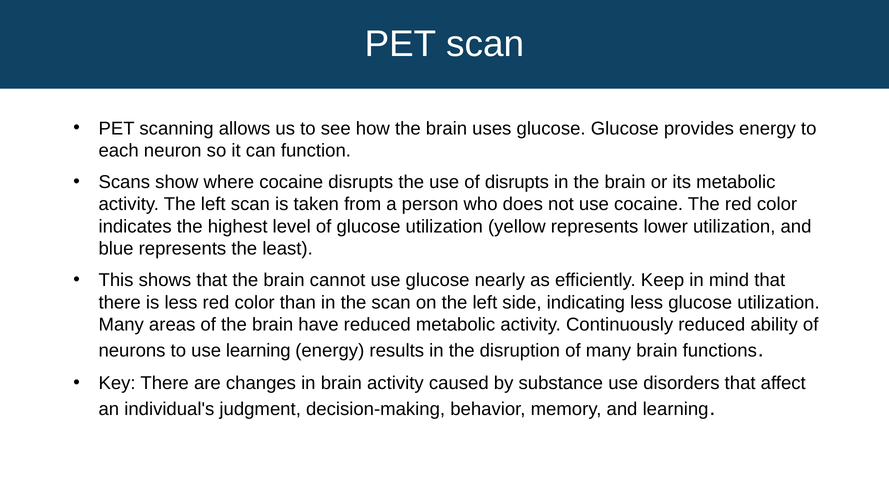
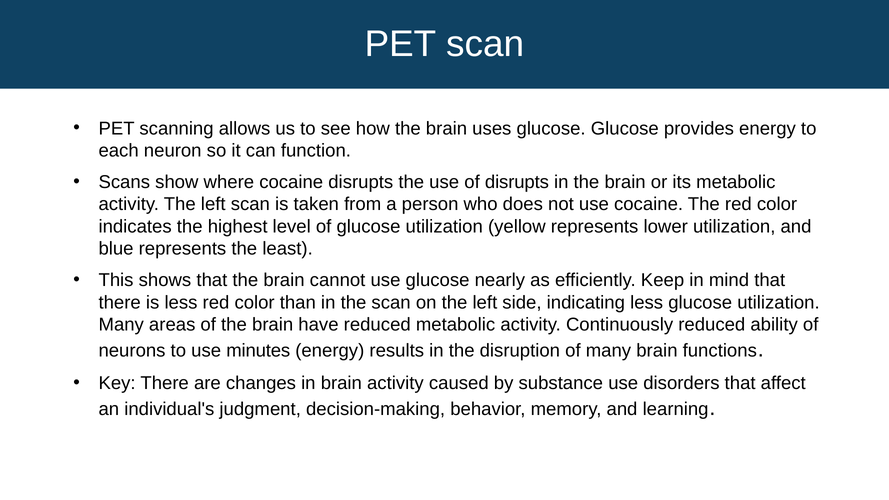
use learning: learning -> minutes
